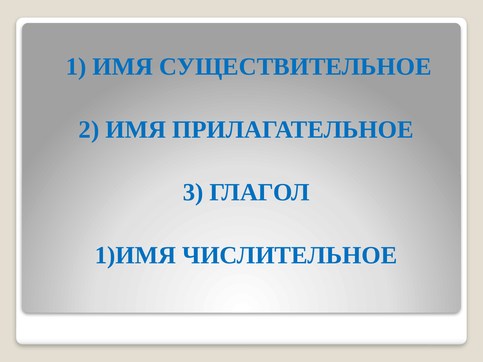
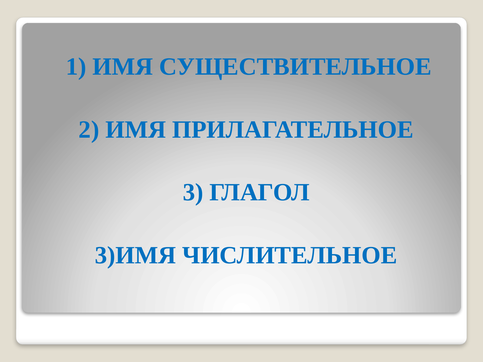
1)ИМЯ: 1)ИМЯ -> 3)ИМЯ
